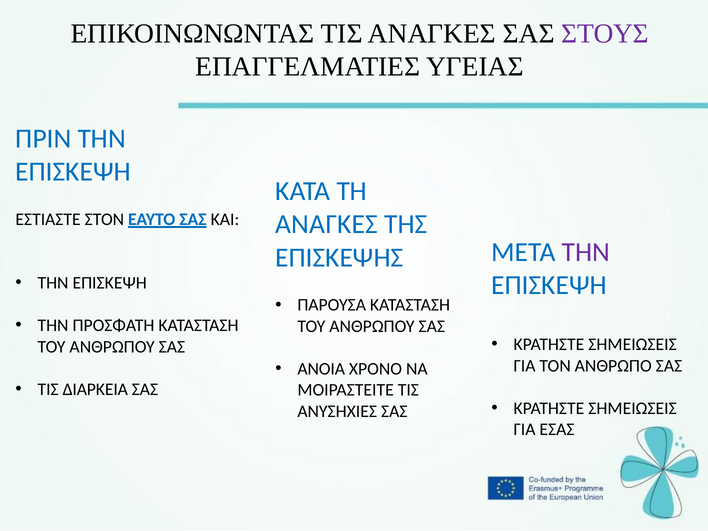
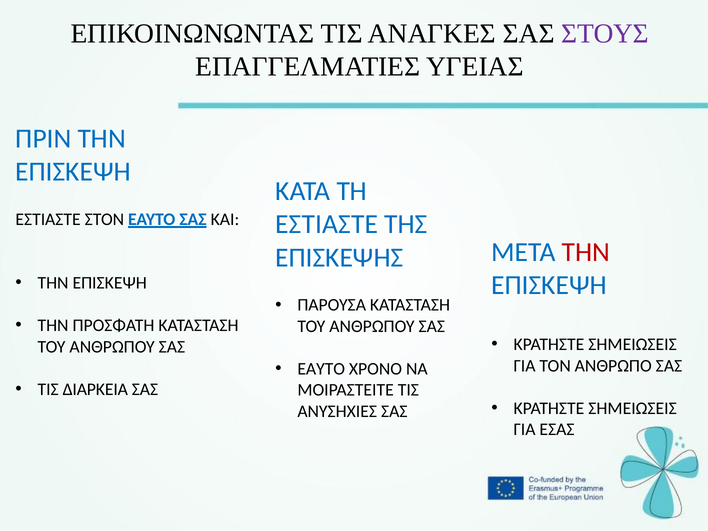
ΑΝΑΓΚΕΣ at (327, 224): ΑΝΑΓΚΕΣ -> ΕΣΤΙΑΣΤΕ
ΤΗΝ at (586, 252) colour: purple -> red
ΑΝΟΙΑ at (321, 369): ΑΝΟΙΑ -> ΕΑΥΤΟ
